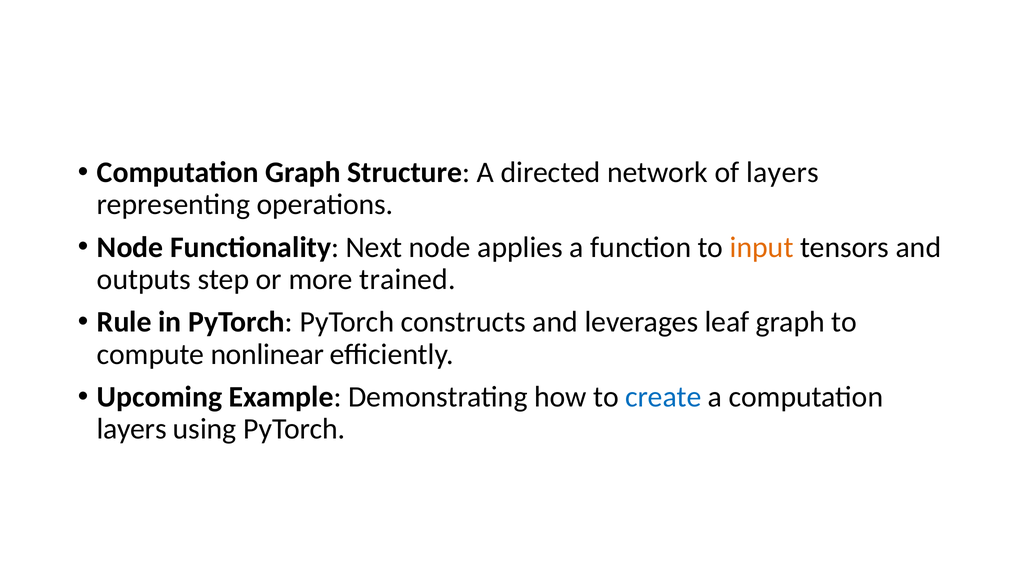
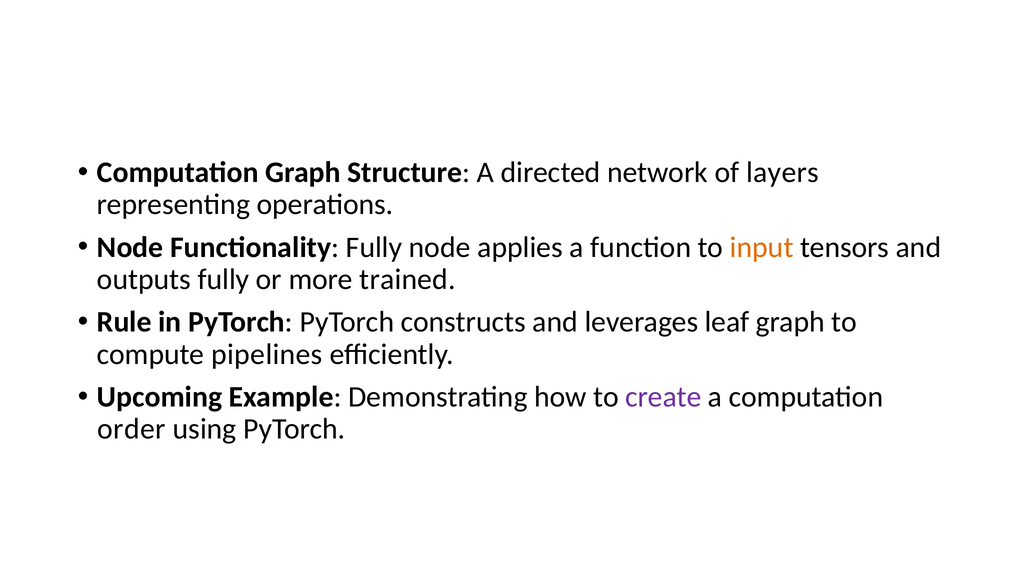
Functionality Next: Next -> Fully
outputs step: step -> fully
nonlinear: nonlinear -> pipelines
create colour: blue -> purple
layers at (132, 429): layers -> order
